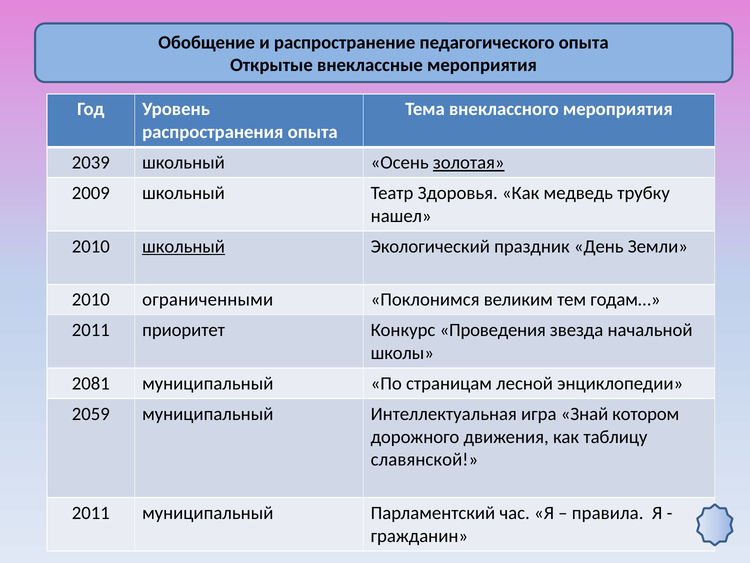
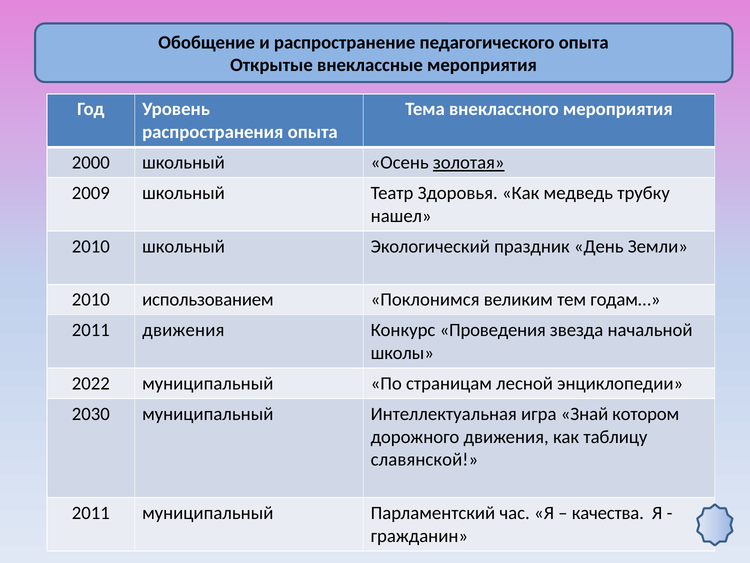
2039: 2039 -> 2000
школьный at (184, 246) underline: present -> none
ограниченными: ограниченными -> использованием
2011 приоритет: приоритет -> движения
2081: 2081 -> 2022
2059: 2059 -> 2030
правила: правила -> качества
